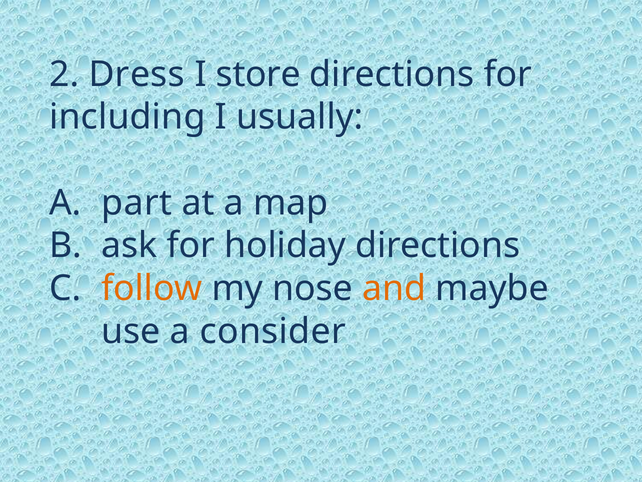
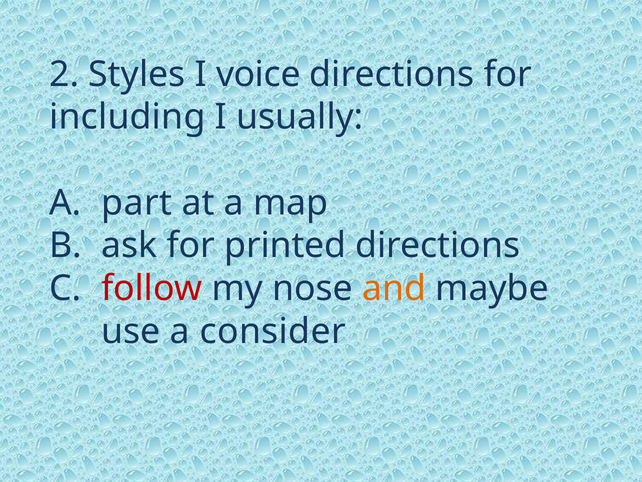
Dress: Dress -> Styles
store: store -> voice
holiday: holiday -> printed
follow colour: orange -> red
